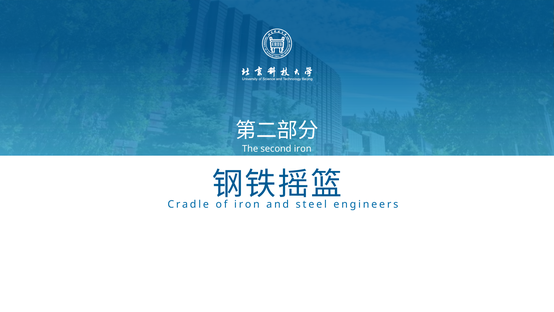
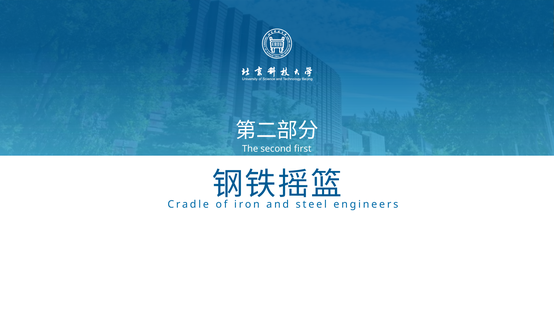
second iron: iron -> first
